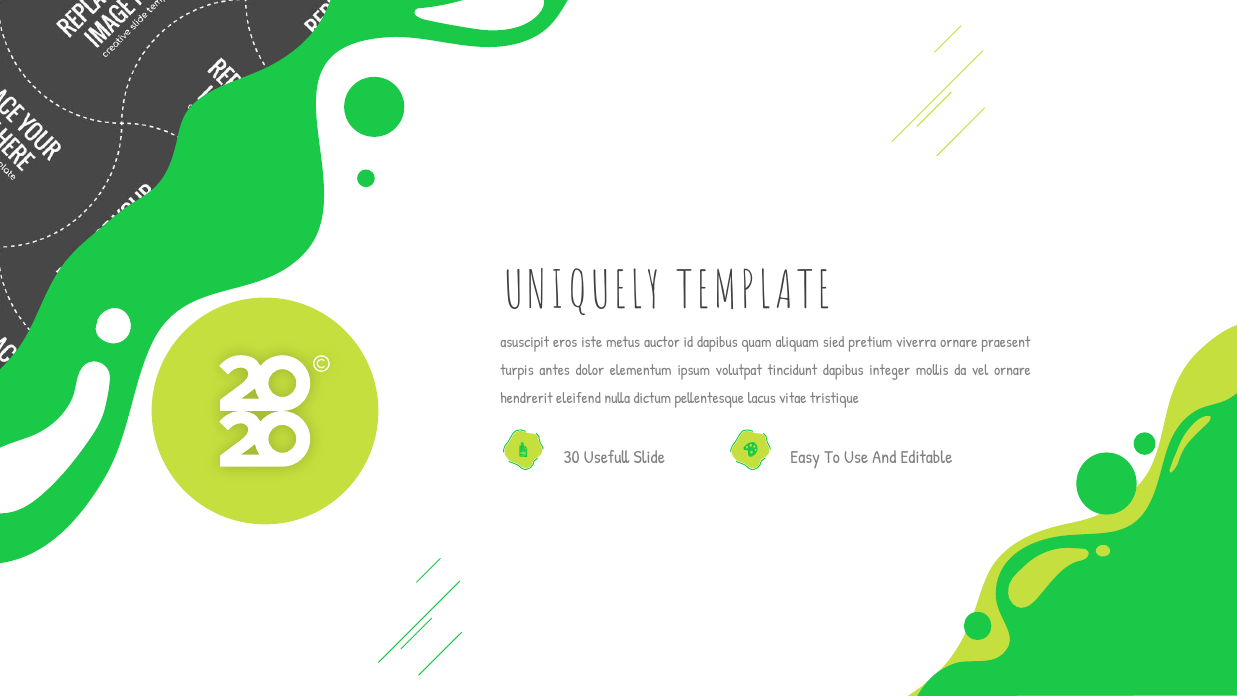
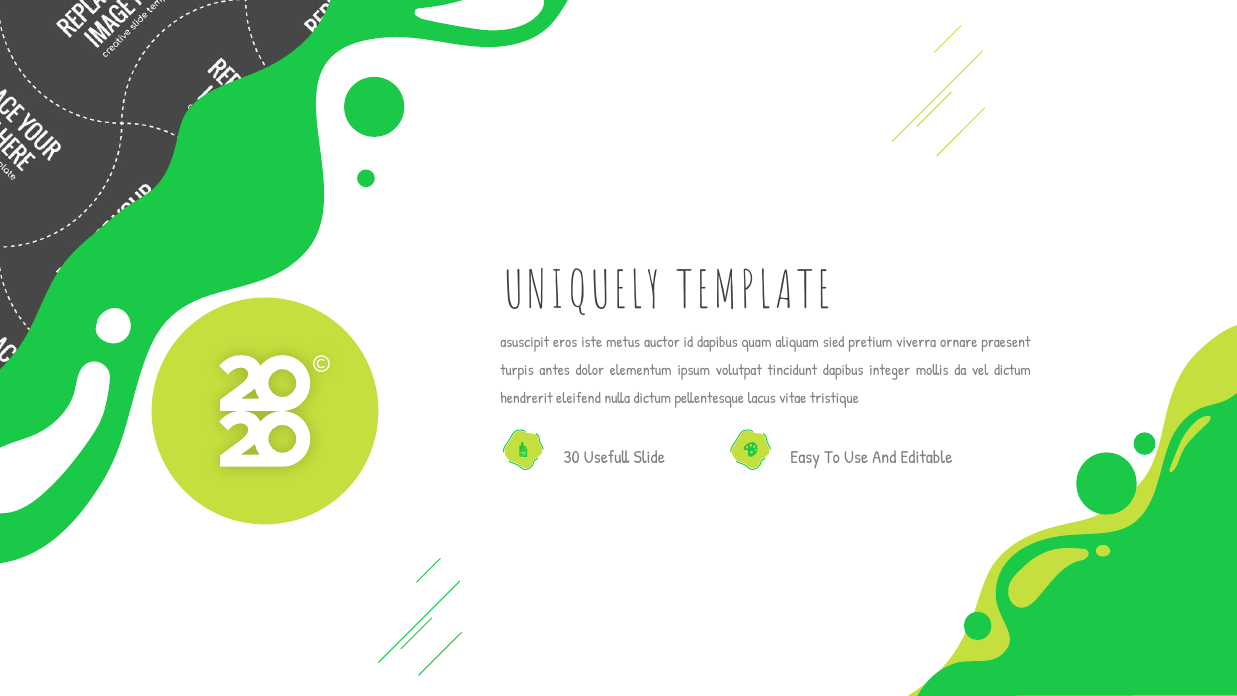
ornare at (1012, 370): ornare -> dictum
